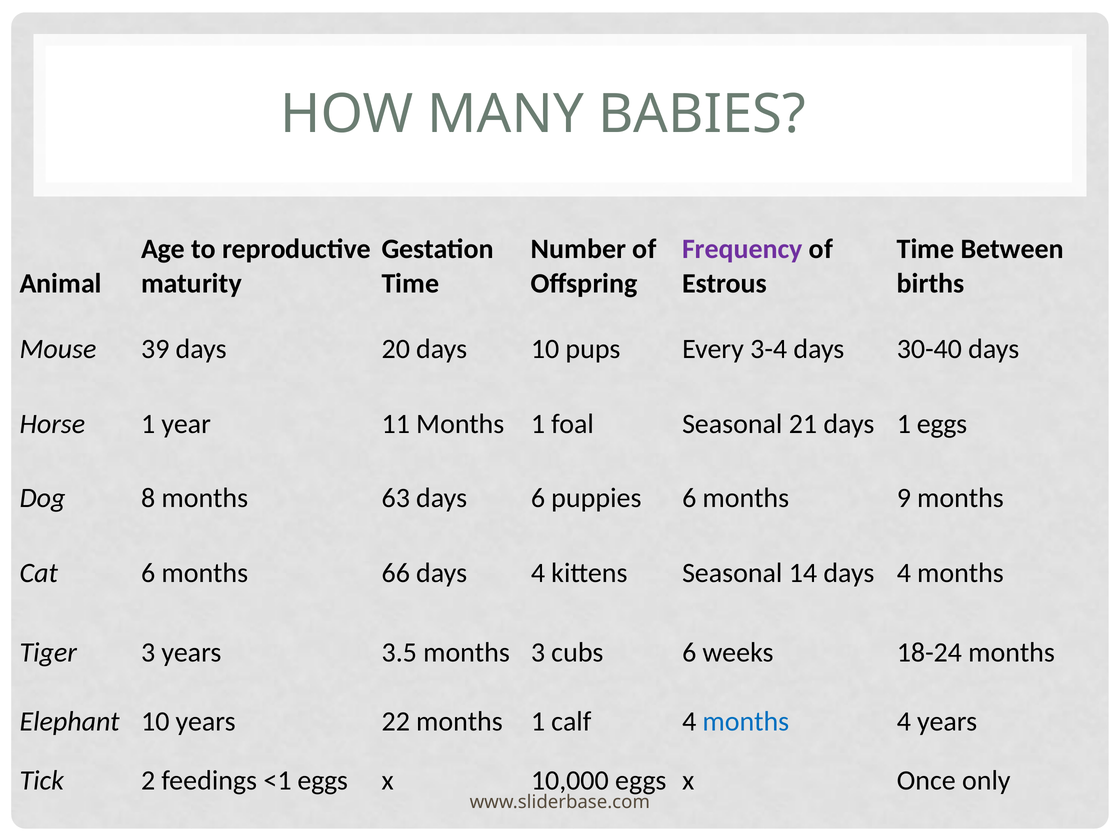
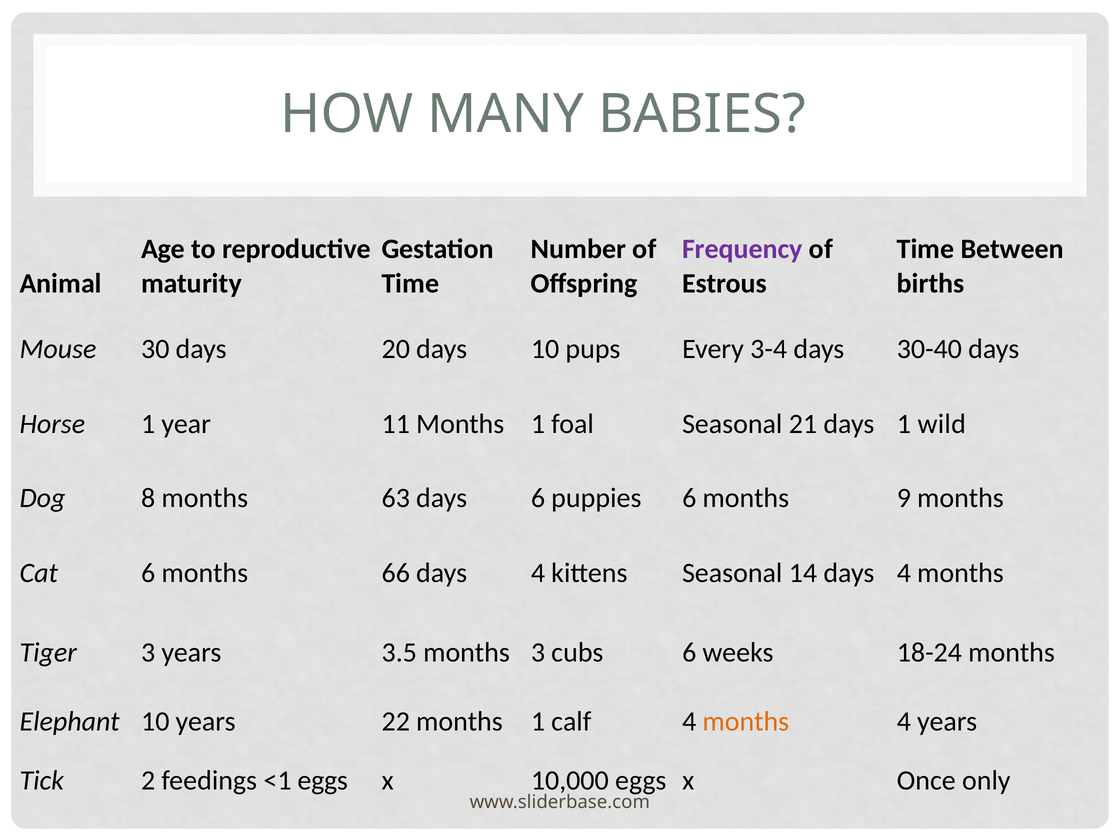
39: 39 -> 30
1 eggs: eggs -> wild
months at (746, 722) colour: blue -> orange
